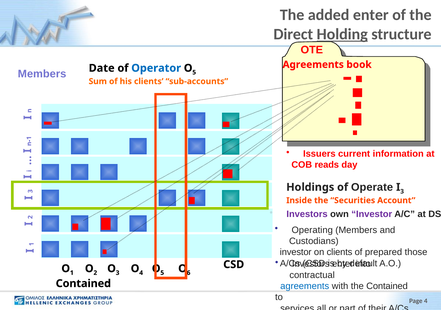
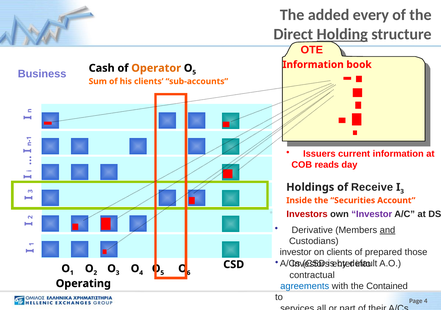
added enter: enter -> every
Agreements at (313, 65): Agreements -> Information
Date: Date -> Cash
Operator colour: blue -> orange
Members at (42, 74): Members -> Business
Operate: Operate -> Receive
Investors at (307, 214) colour: purple -> red
Operating: Operating -> Derivative
and underline: none -> present
Contained at (83, 284): Contained -> Operating
